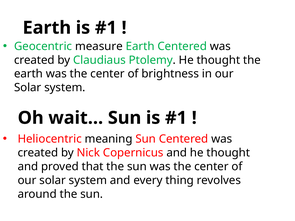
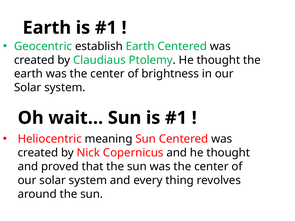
measure: measure -> establish
